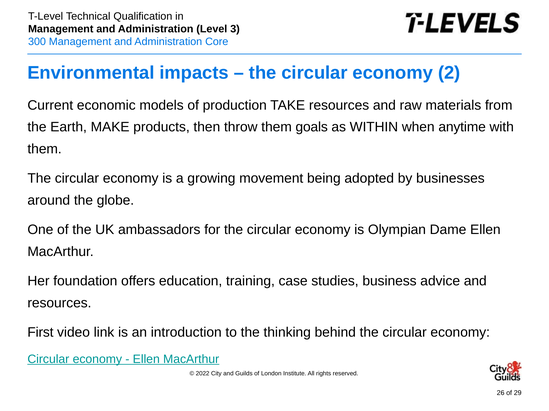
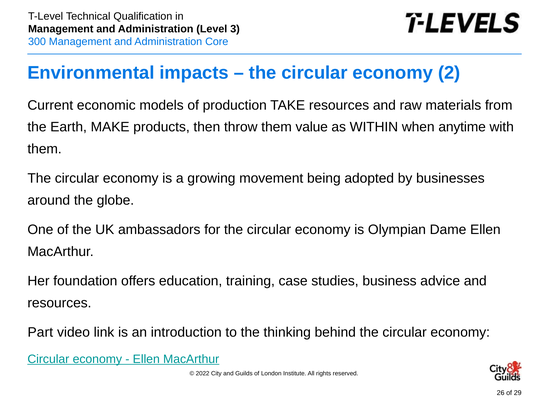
goals: goals -> value
First: First -> Part
